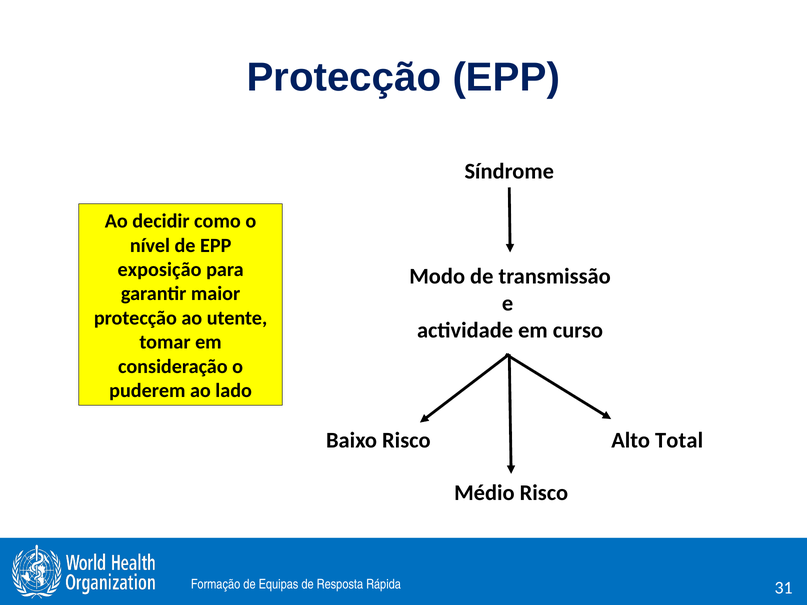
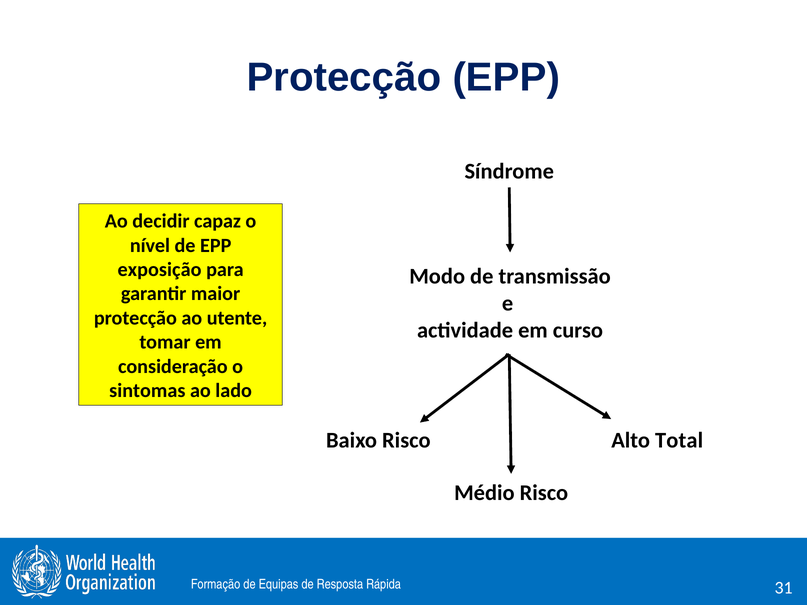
como: como -> capaz
puderem: puderem -> sintomas
